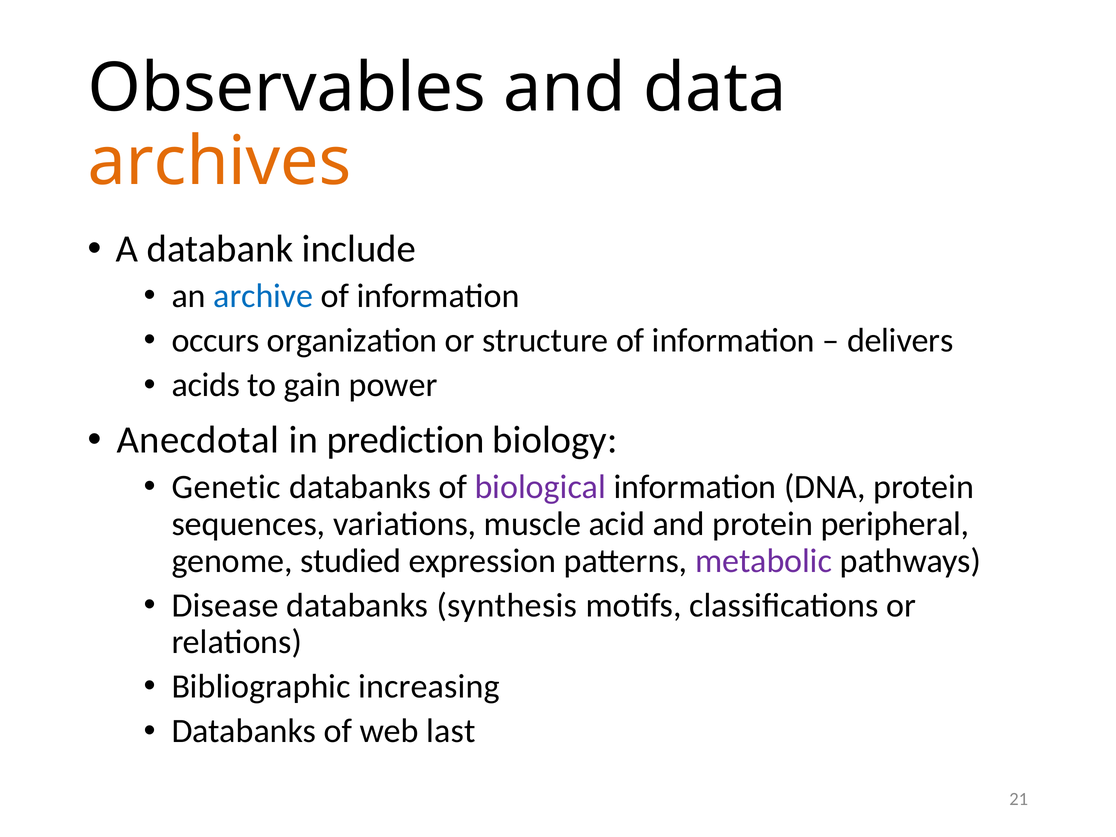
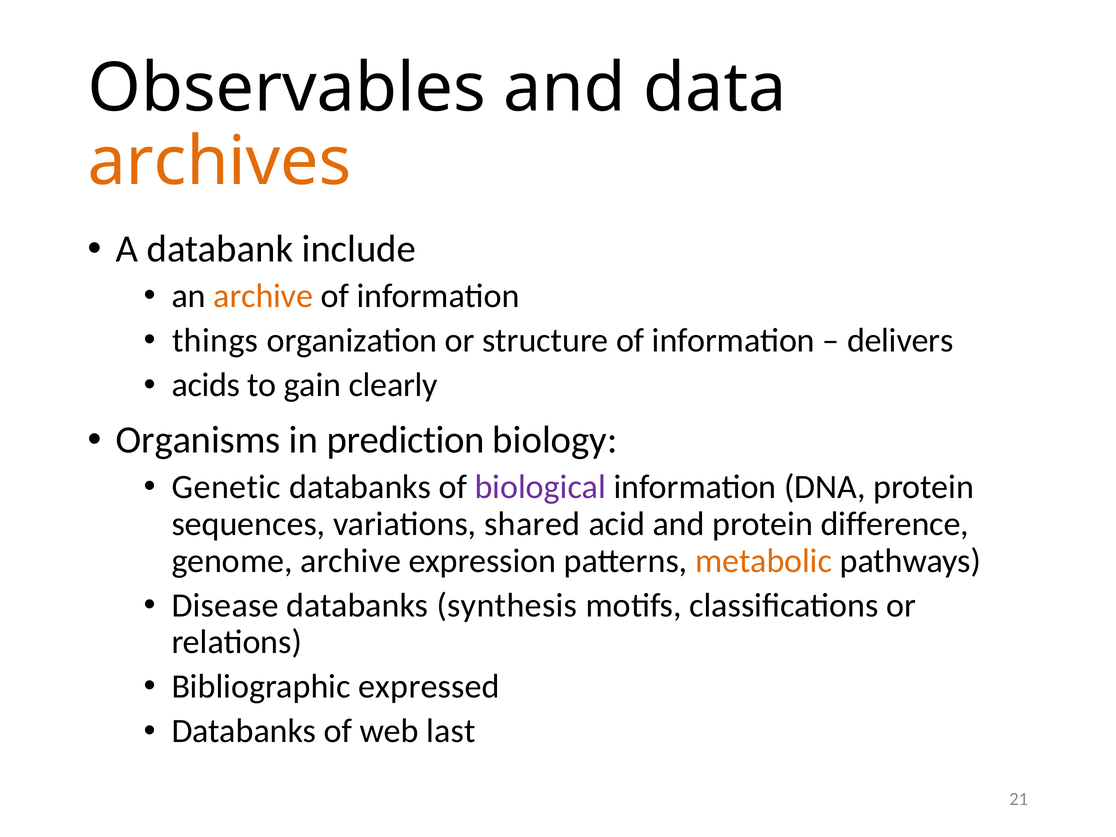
archive at (263, 296) colour: blue -> orange
occurs: occurs -> things
power: power -> clearly
Anecdotal: Anecdotal -> Organisms
muscle: muscle -> shared
peripheral: peripheral -> difference
genome studied: studied -> archive
metabolic colour: purple -> orange
increasing: increasing -> expressed
